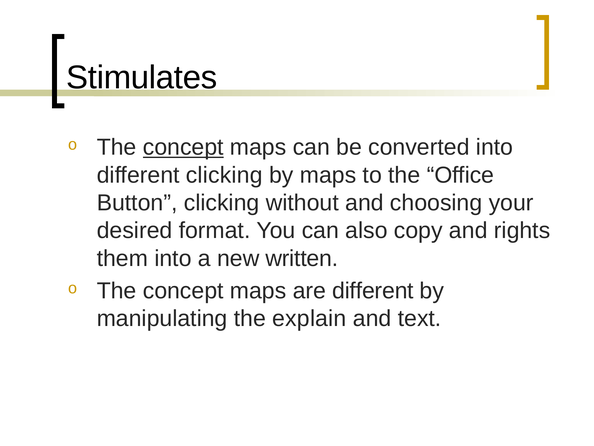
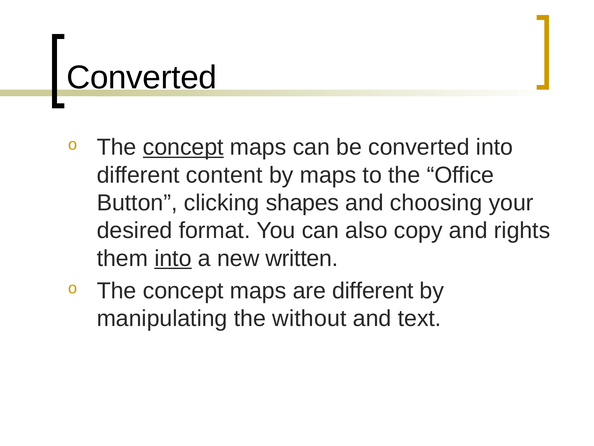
Stimulates at (142, 78): Stimulates -> Converted
different clicking: clicking -> content
without: without -> shapes
into at (173, 258) underline: none -> present
explain: explain -> without
